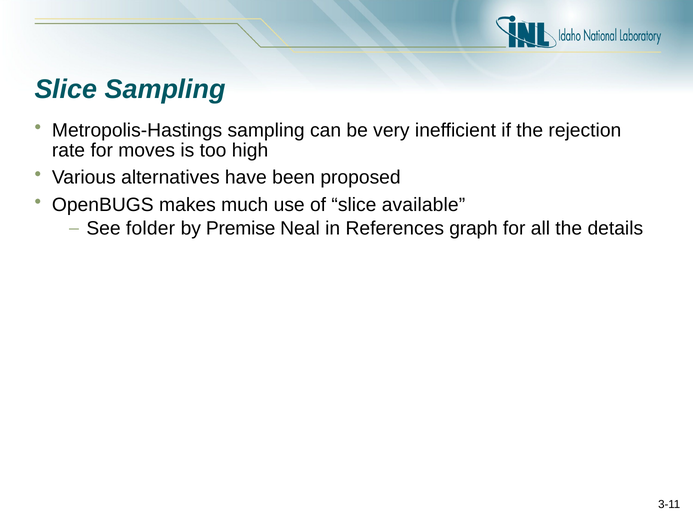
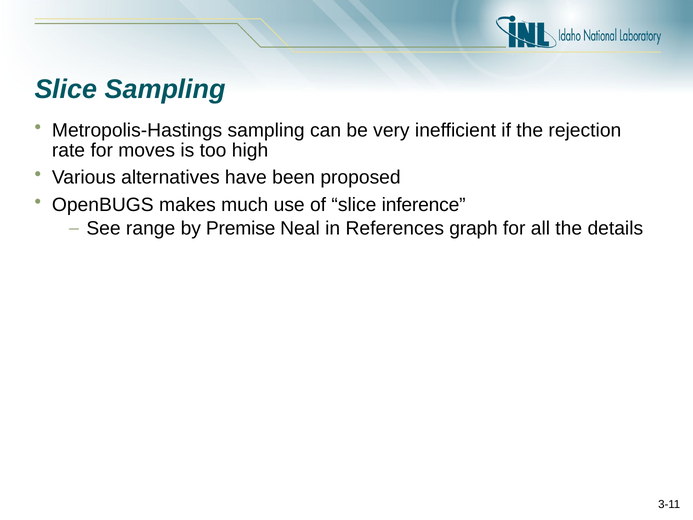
available: available -> inference
folder: folder -> range
